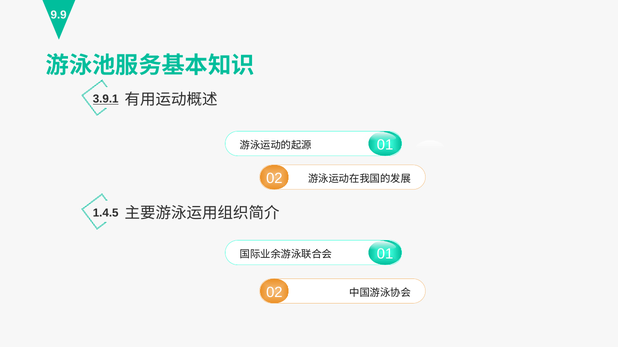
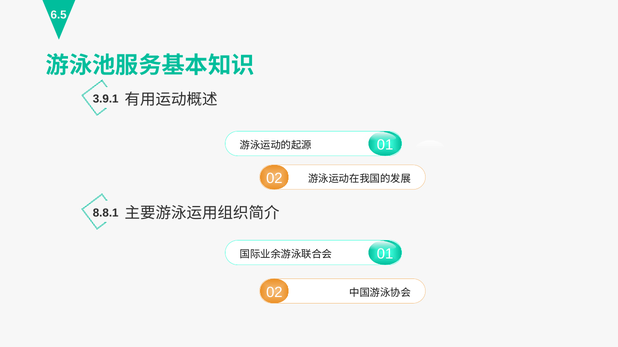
9.9: 9.9 -> 6.5
3.9.1 underline: present -> none
1.4.5: 1.4.5 -> 8.8.1
